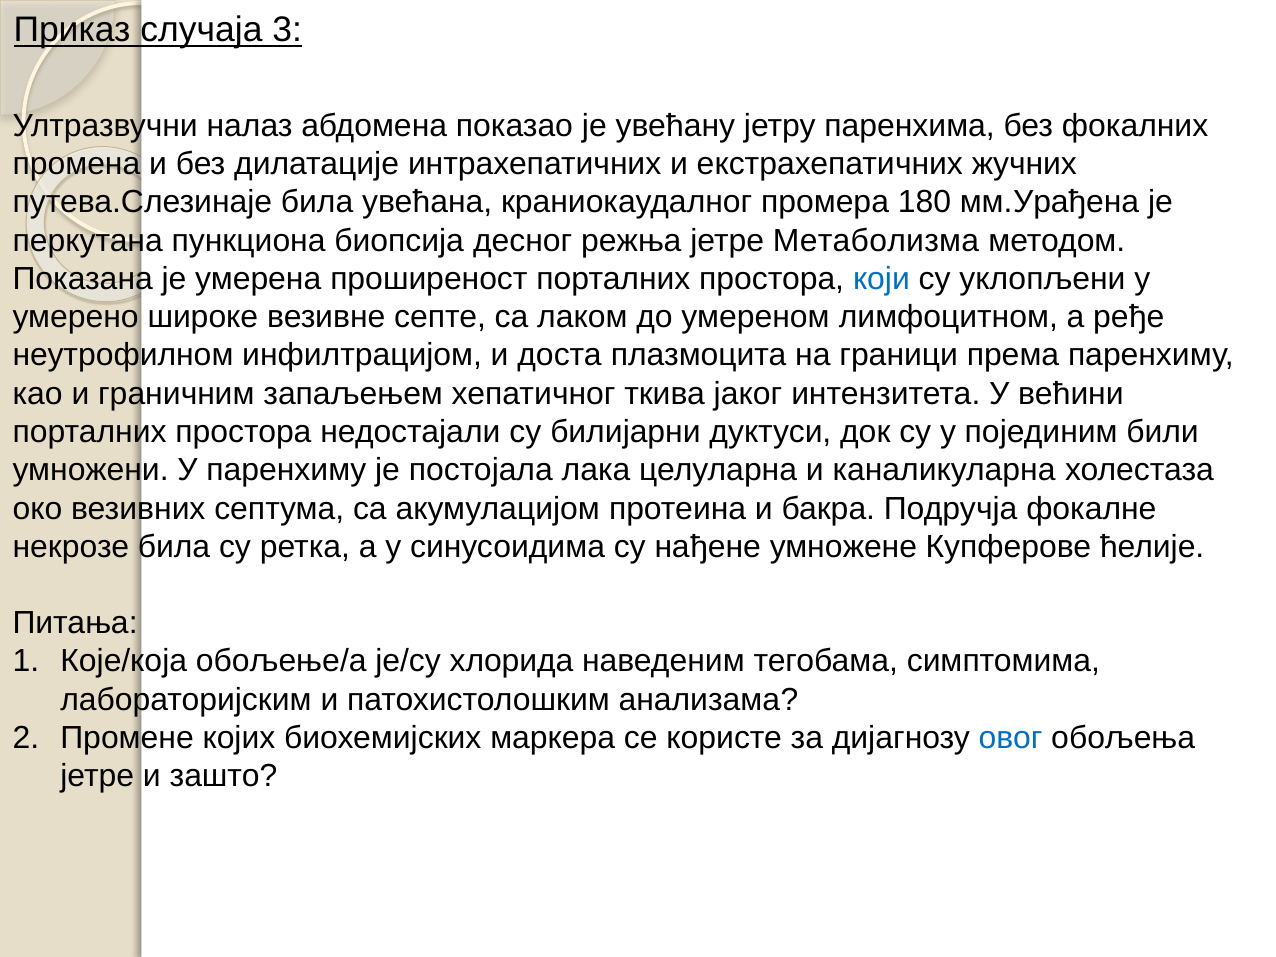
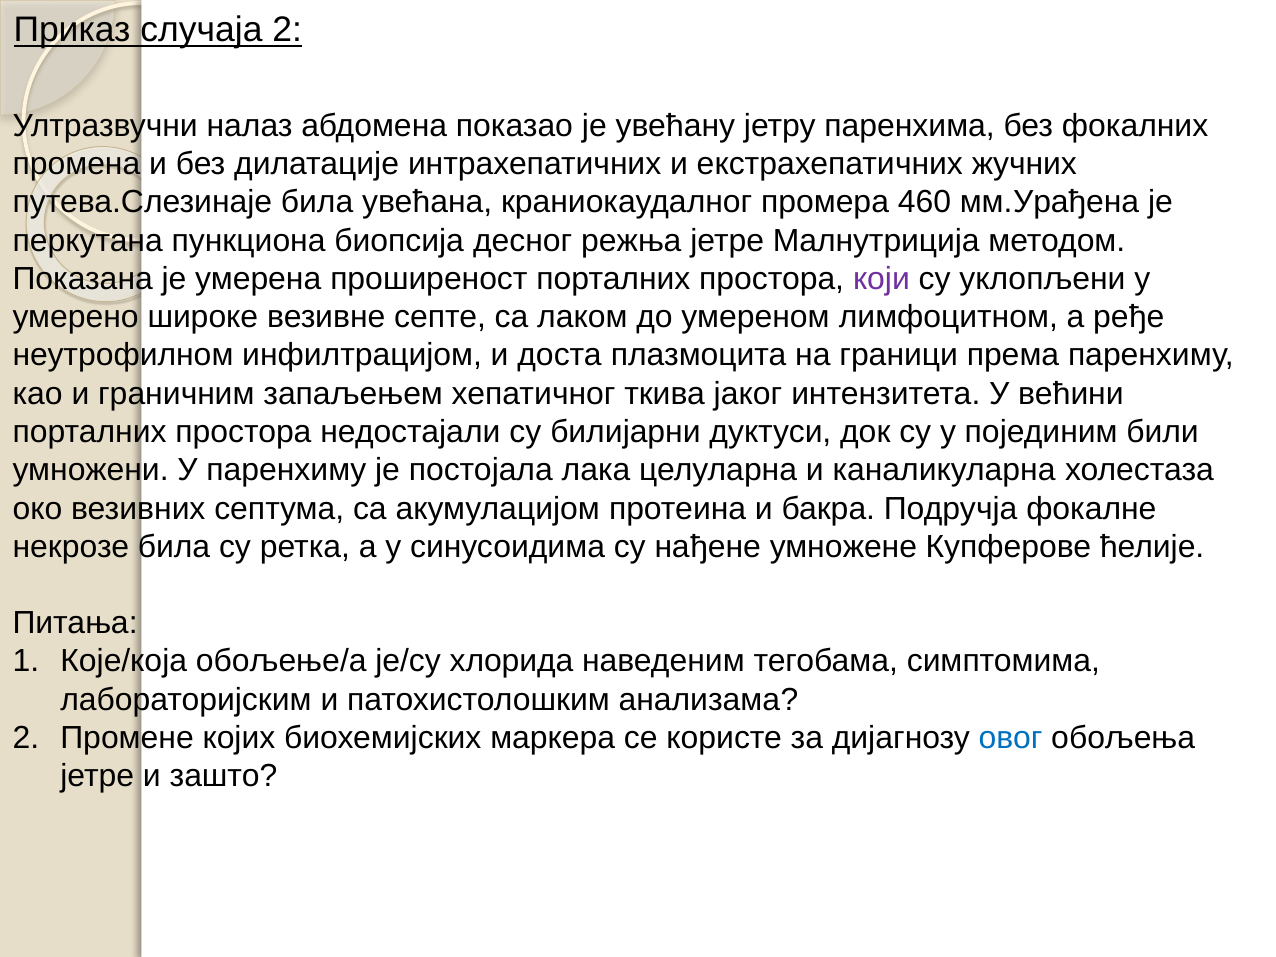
случаја 3: 3 -> 2
180: 180 -> 460
Метаболизма: Метаболизма -> Малнутриција
који colour: blue -> purple
